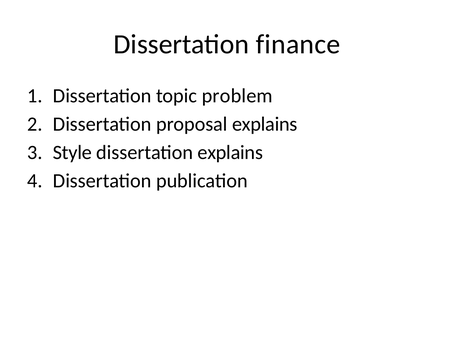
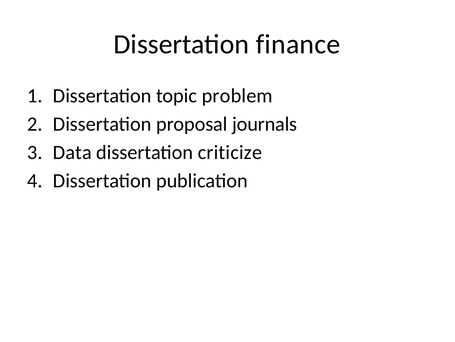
proposal explains: explains -> journals
Style: Style -> Data
dissertation explains: explains -> criticize
